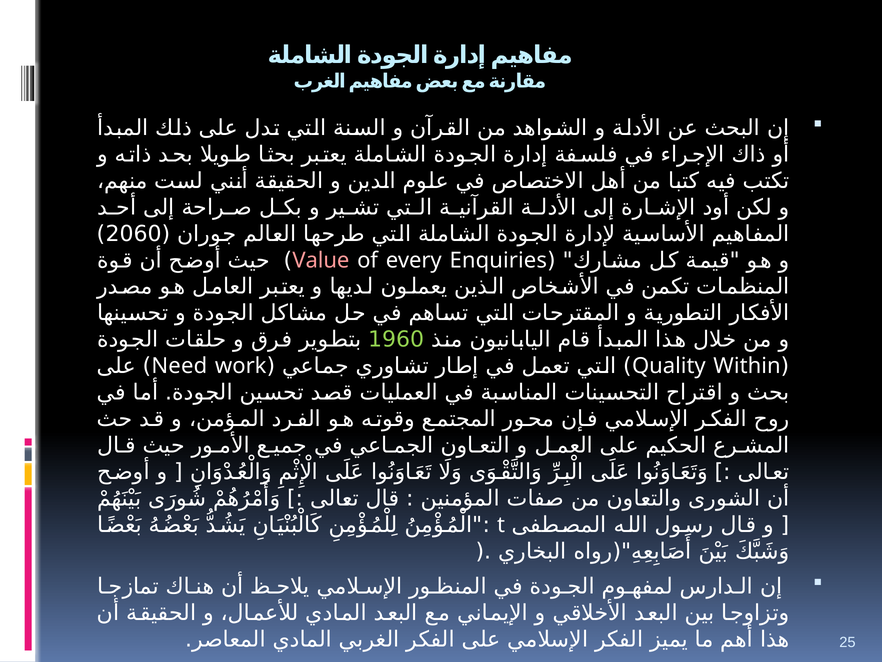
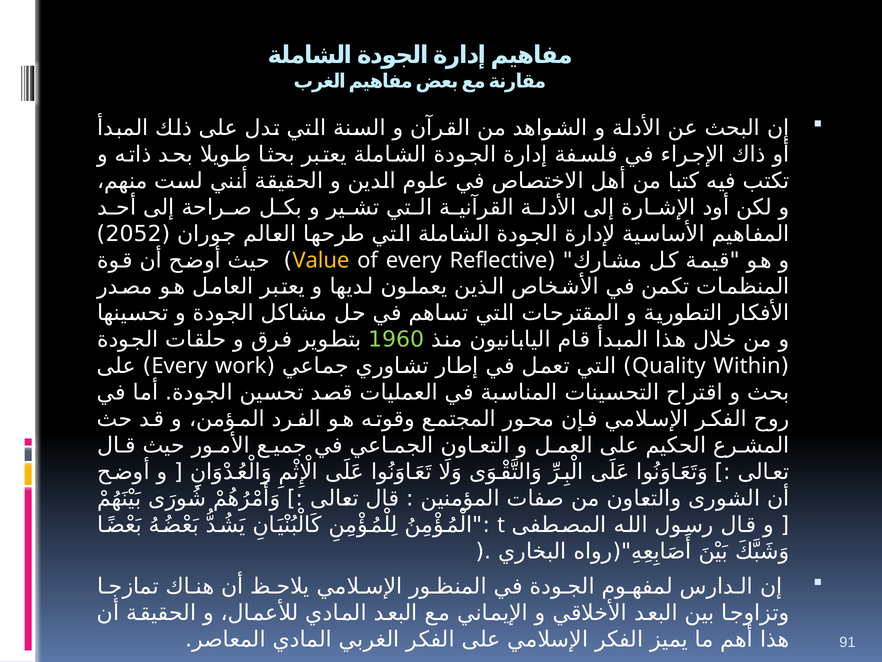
2060: 2060 -> 2052
Value colour: pink -> yellow
Enquiries: Enquiries -> Reflective
Need at (179, 366): Need -> Every
25: 25 -> 91
